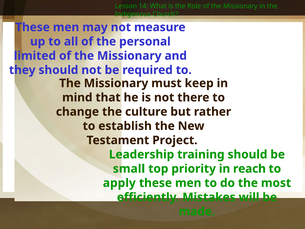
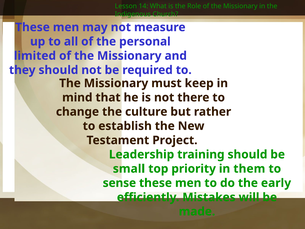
reach: reach -> them
apply: apply -> sense
most: most -> early
